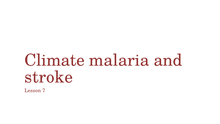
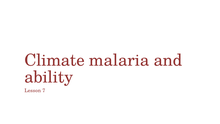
stroke: stroke -> ability
